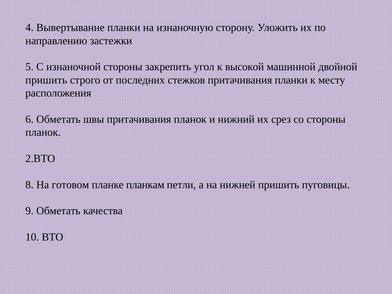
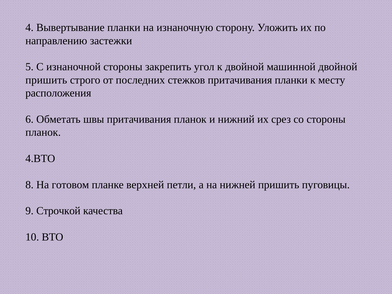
к высокой: высокой -> двойной
2.ВТО: 2.ВТО -> 4.ВТО
планкам: планкам -> верхней
9 Обметать: Обметать -> Строчкой
